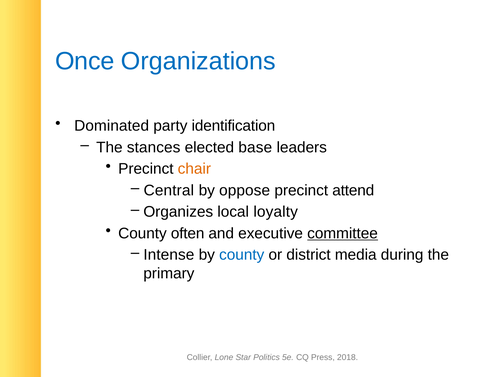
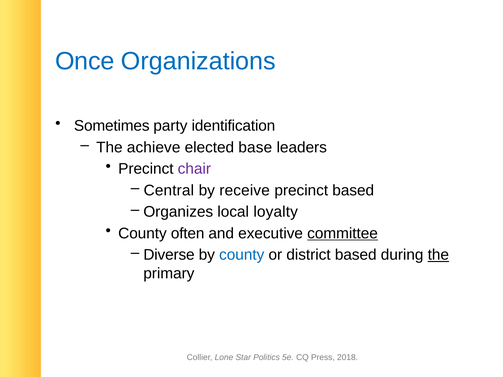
Dominated: Dominated -> Sometimes
stances: stances -> achieve
chair colour: orange -> purple
oppose: oppose -> receive
precinct attend: attend -> based
Intense: Intense -> Diverse
district media: media -> based
the at (438, 255) underline: none -> present
